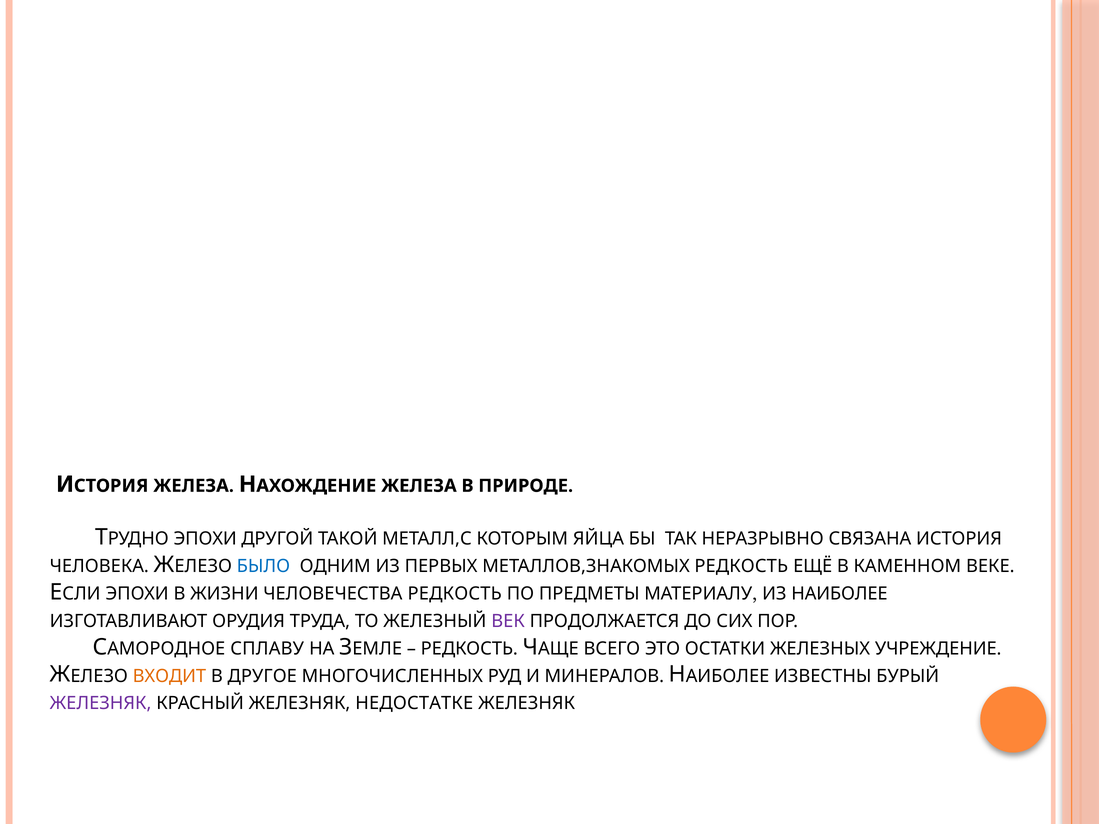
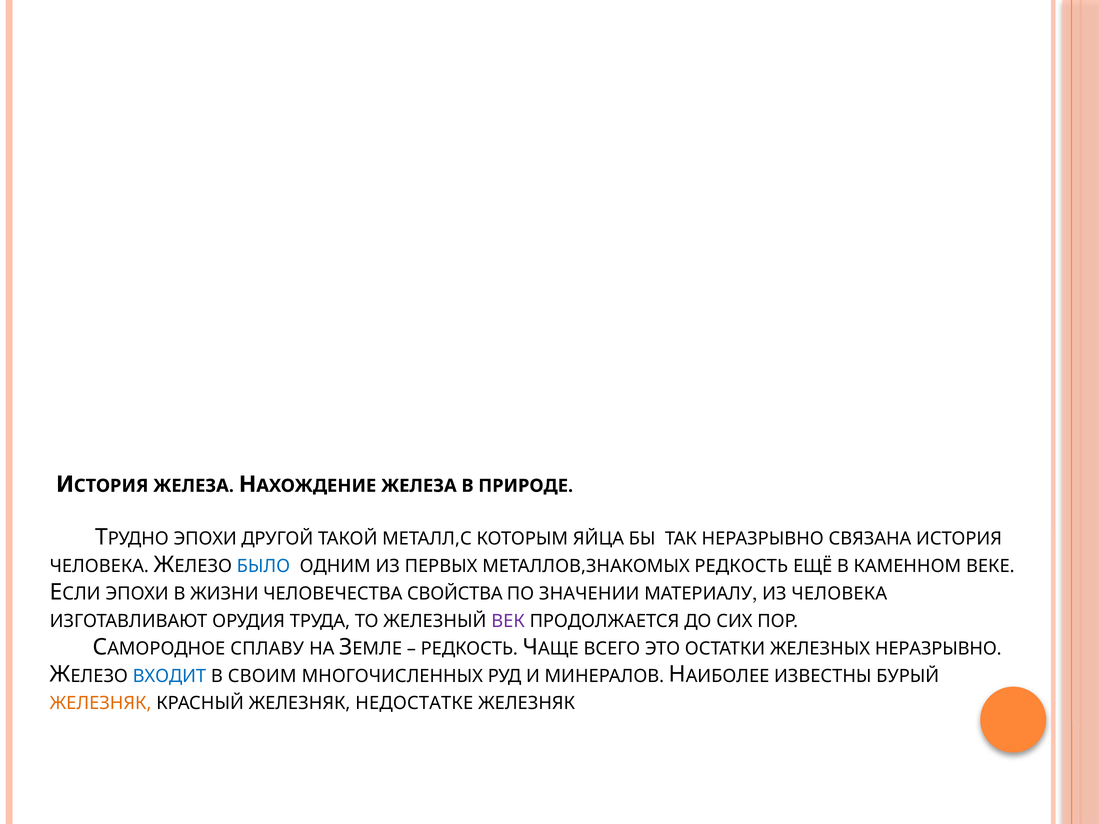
ЧЕЛОВЕЧЕСТВА РЕДКОСТЬ: РЕДКОСТЬ -> СВОЙСТВА
ПРЕДМЕТЫ: ПРЕДМЕТЫ -> ЗНАЧЕНИИ
ИЗ НАИБОЛЕЕ: НАИБОЛЕЕ -> ЧЕЛОВЕКА
ЖЕЛЕЗНЫХ УЧРЕЖДЕНИЕ: УЧРЕЖДЕНИЕ -> НЕРАЗРЫВНО
ВХОДИТ colour: orange -> blue
ДРУГОЕ: ДРУГОЕ -> СВОИМ
ЖЕЛЕЗНЯК at (101, 704) colour: purple -> orange
